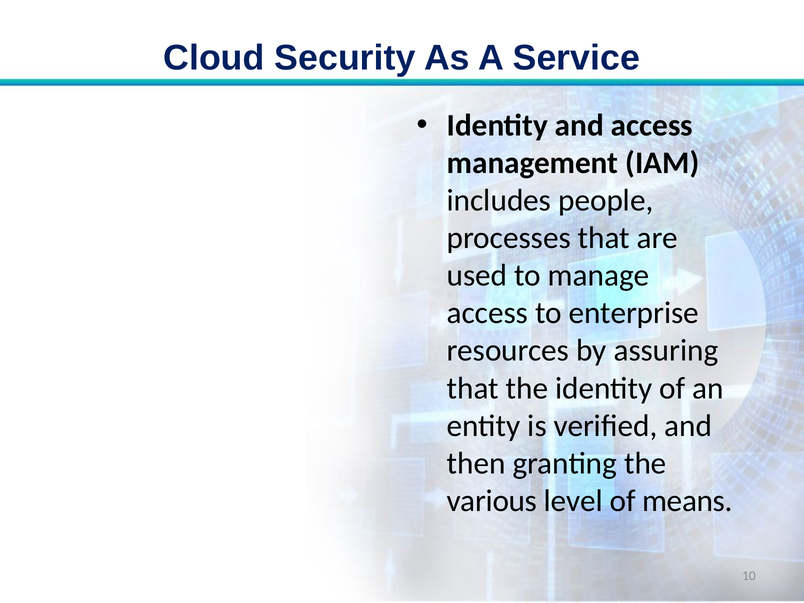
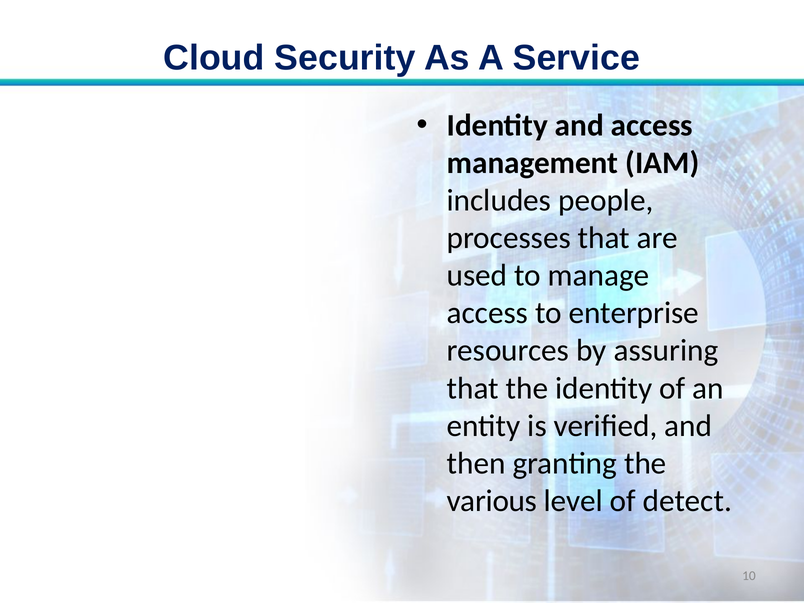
means: means -> detect
